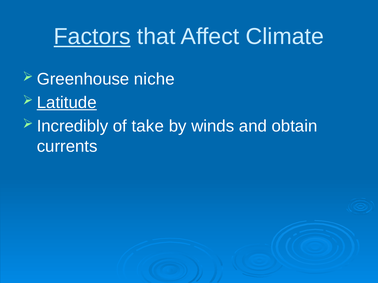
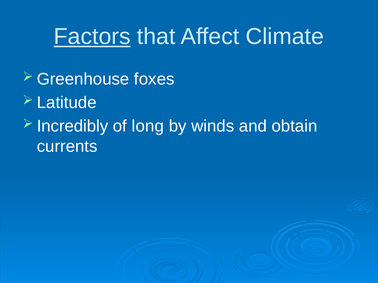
niche: niche -> foxes
Latitude underline: present -> none
take: take -> long
